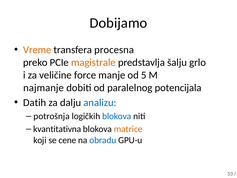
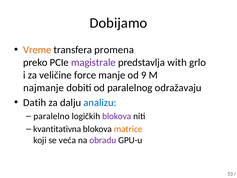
procesna: procesna -> promena
magistrale colour: orange -> purple
šalju: šalju -> with
5: 5 -> 9
potencijala: potencijala -> odražavaju
potrošnja: potrošnja -> paralelno
blokova at (117, 116) colour: blue -> purple
cene: cene -> veća
obradu colour: blue -> purple
